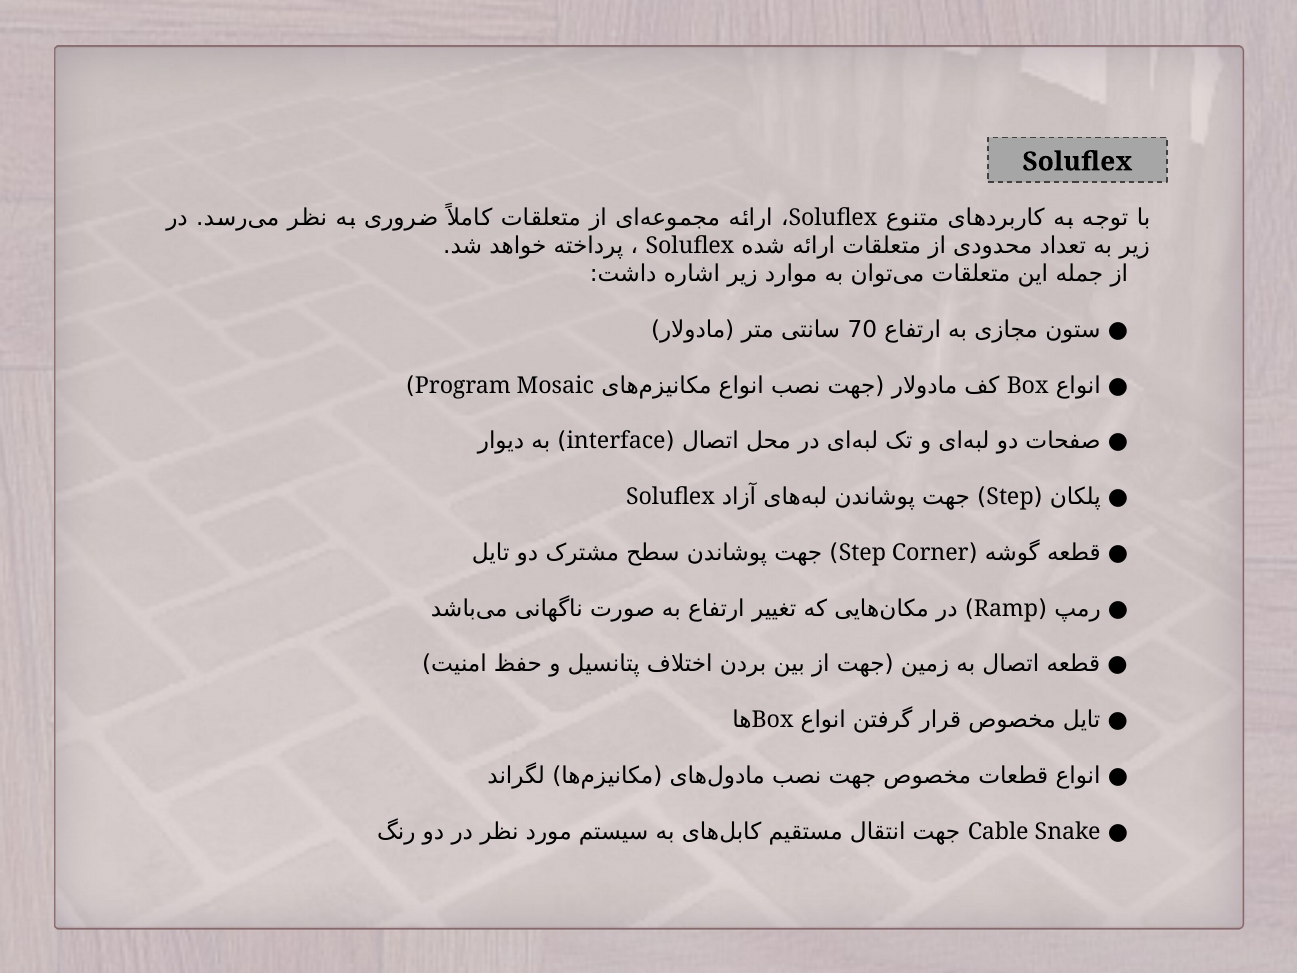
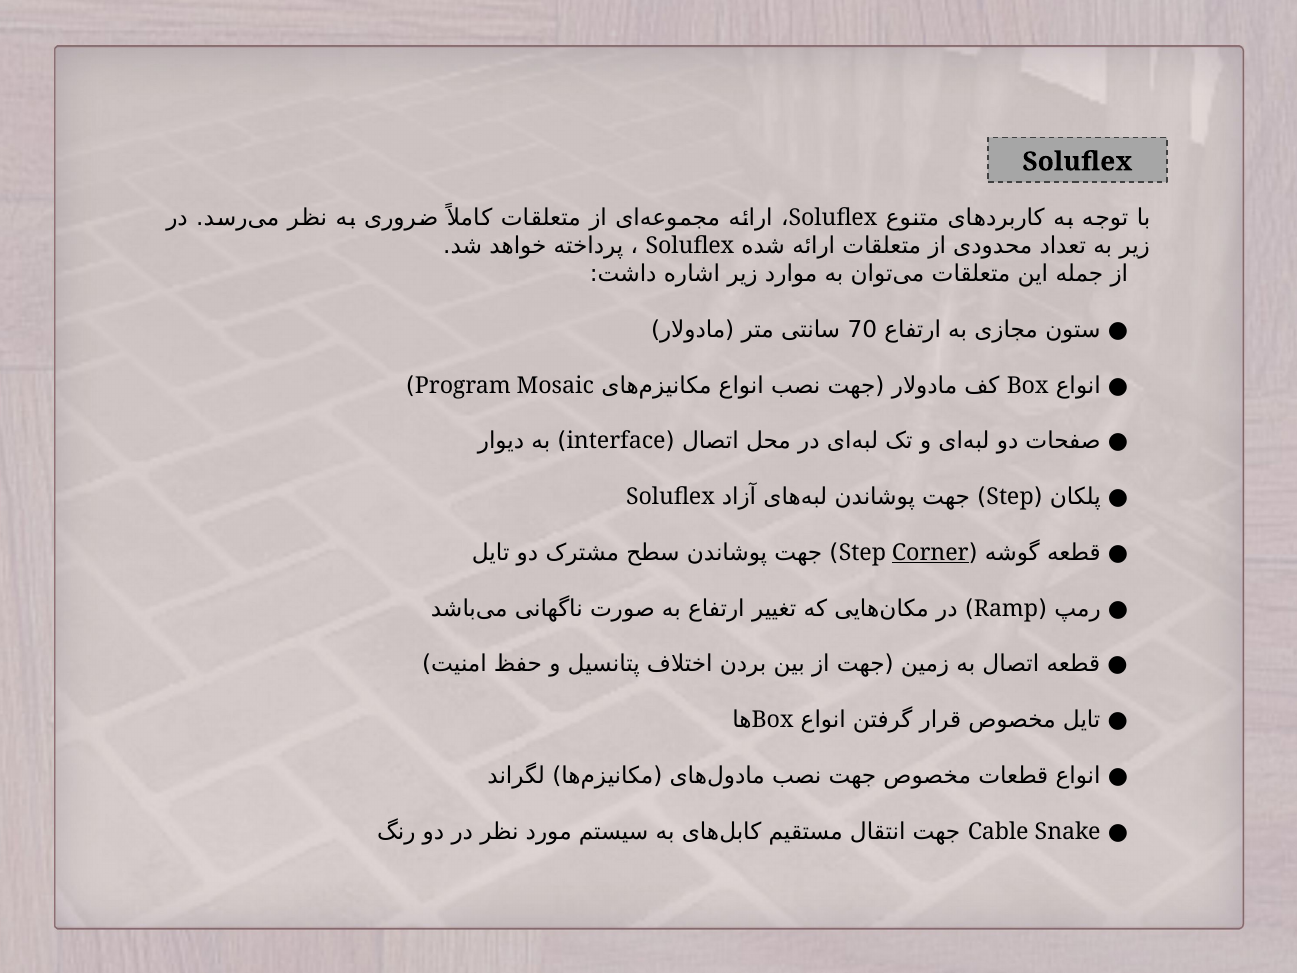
Corner underline: none -> present
